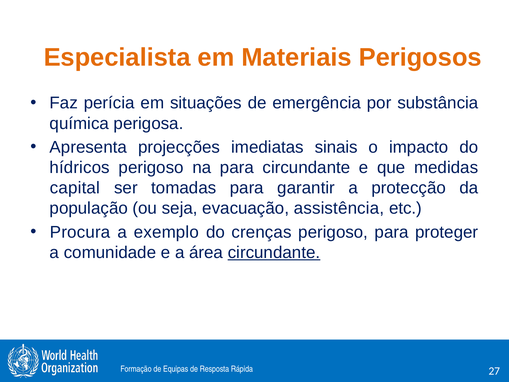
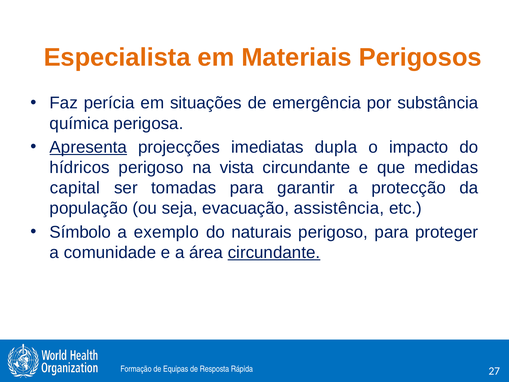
Apresenta underline: none -> present
sinais: sinais -> dupla
na para: para -> vista
Procura: Procura -> Símbolo
crenças: crenças -> naturais
